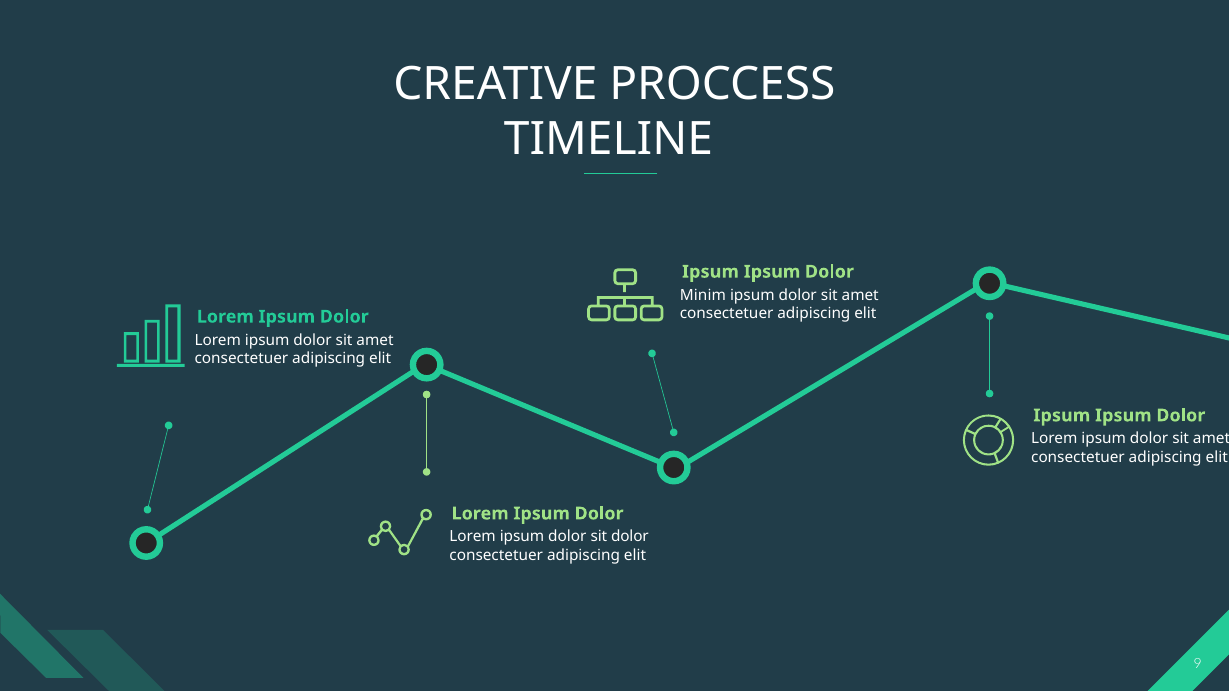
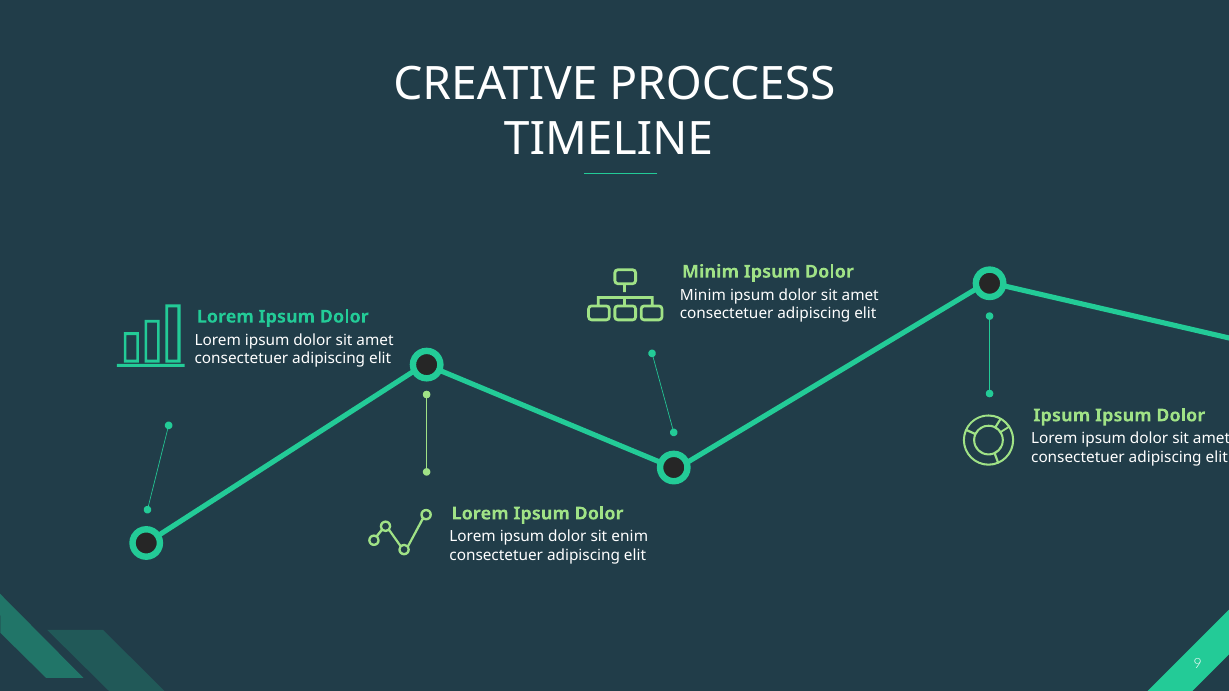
Ipsum at (710, 272): Ipsum -> Minim
sit dolor: dolor -> enim
